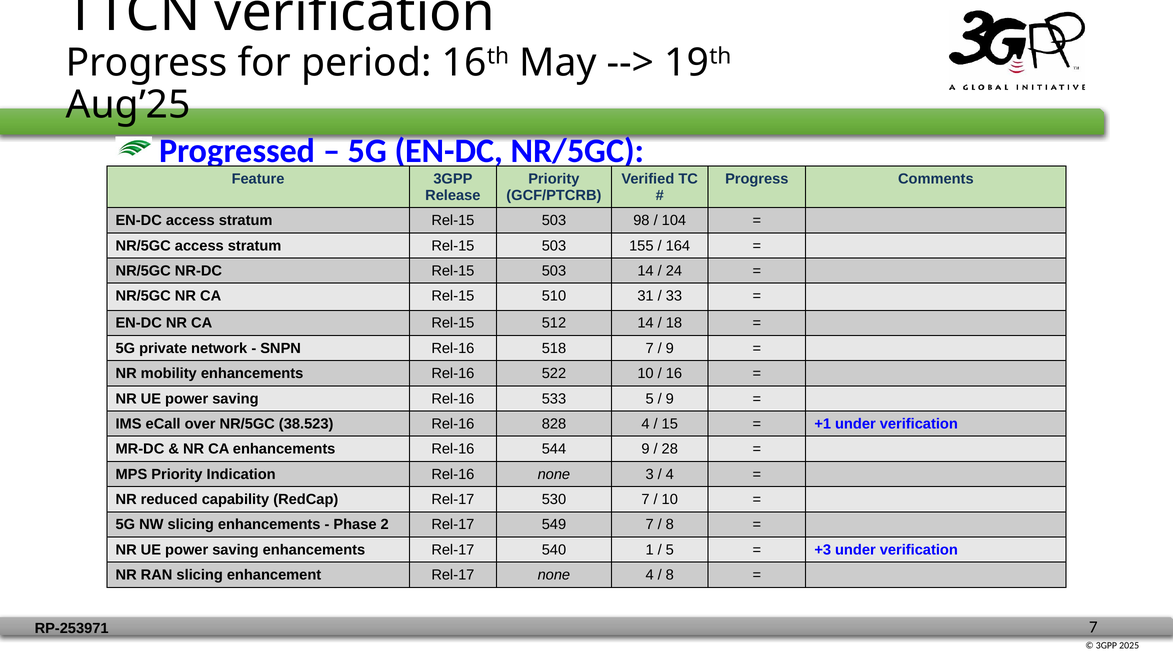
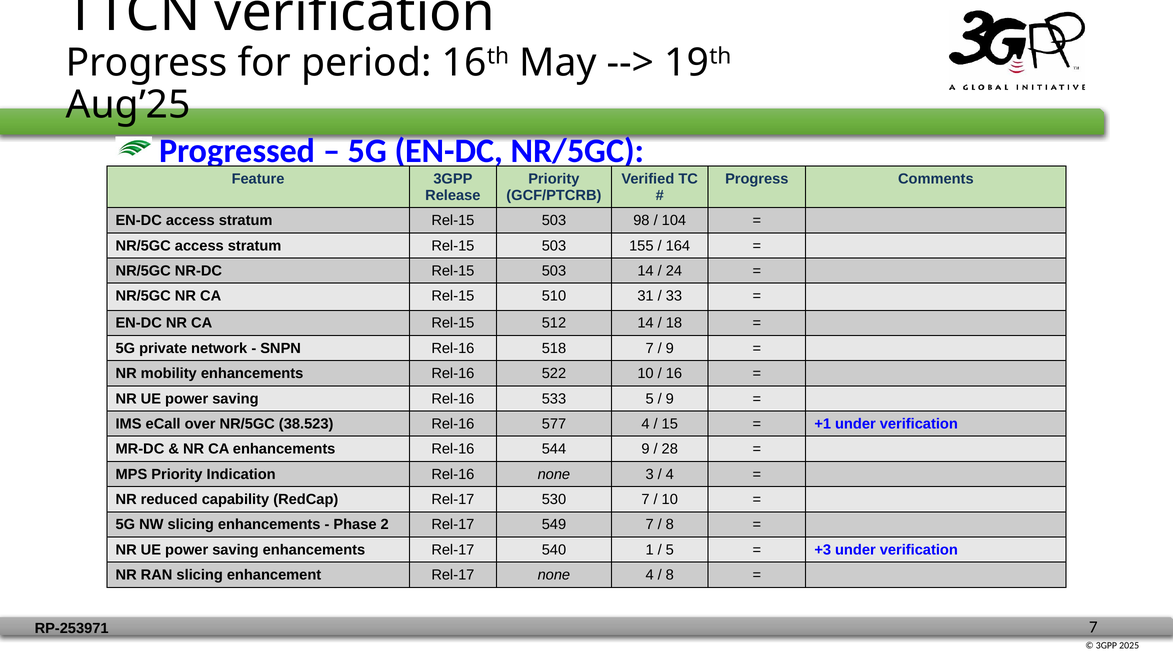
828: 828 -> 577
